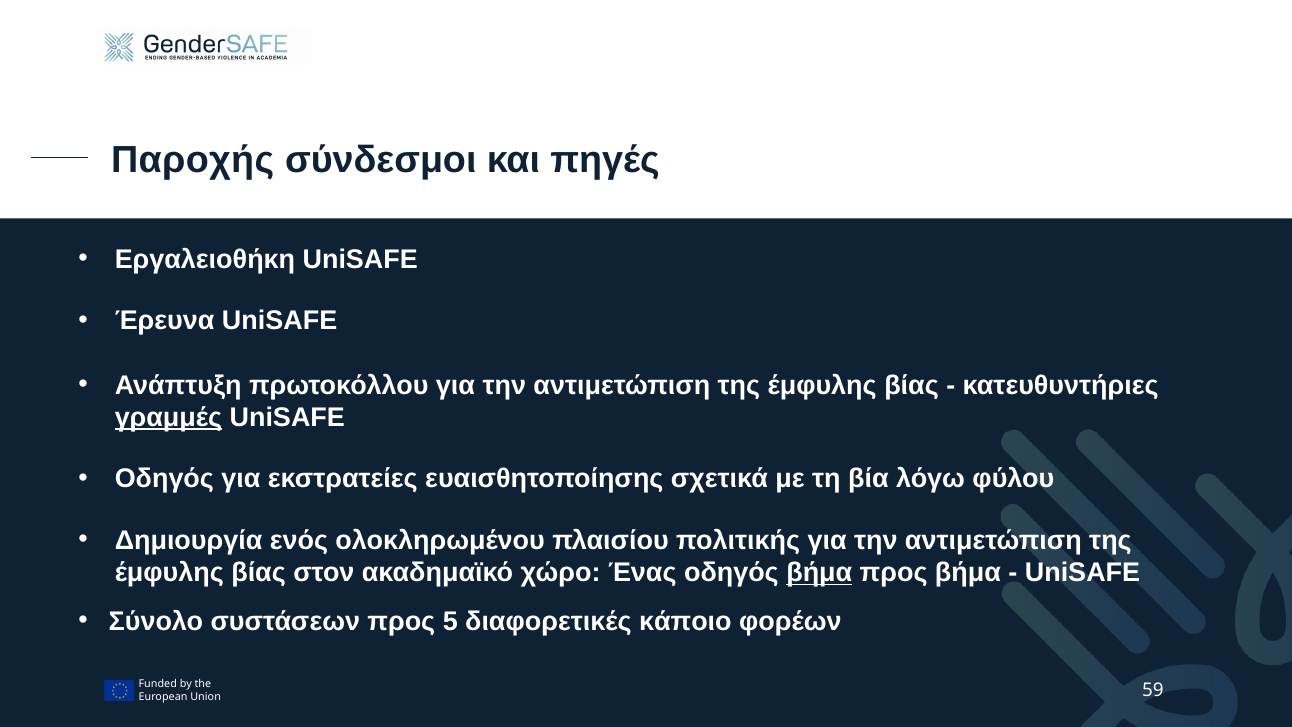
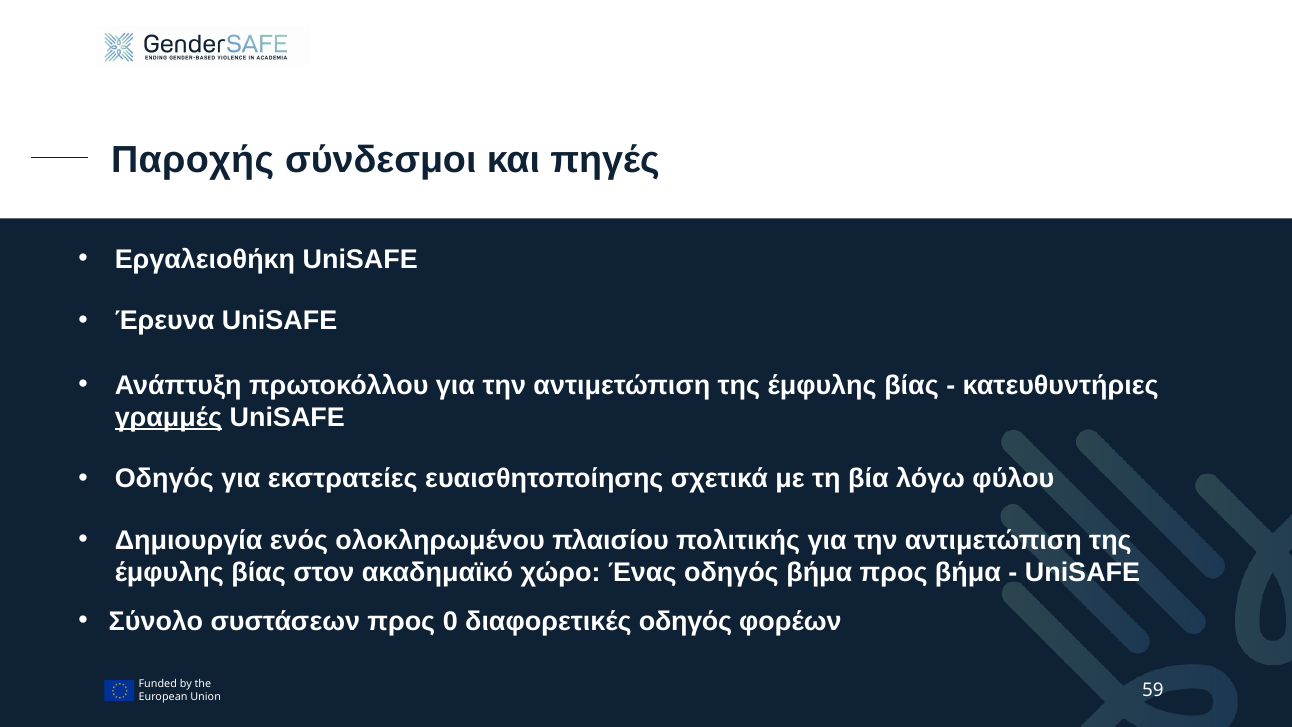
βήμα at (819, 573) underline: present -> none
5: 5 -> 0
διαφορετικές κάποιο: κάποιο -> οδηγός
